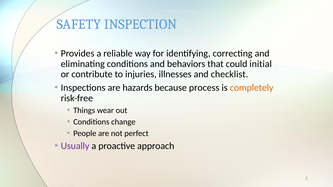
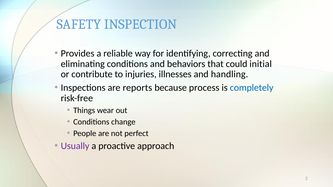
checklist: checklist -> handling
hazards: hazards -> reports
completely colour: orange -> blue
